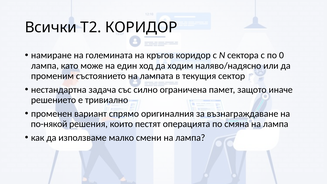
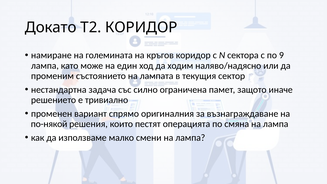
Всички: Всички -> Докато
0: 0 -> 9
